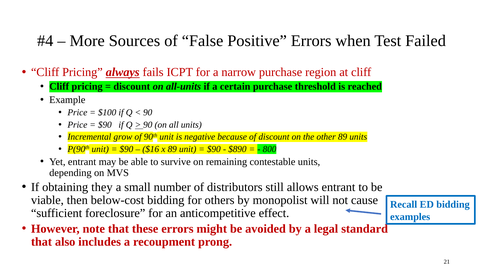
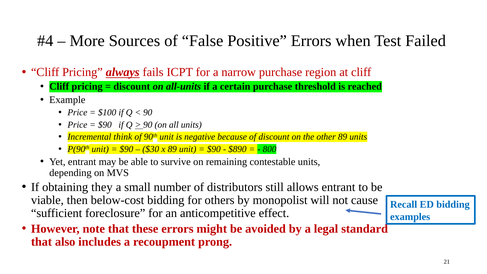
grow: grow -> think
$16: $16 -> $30
